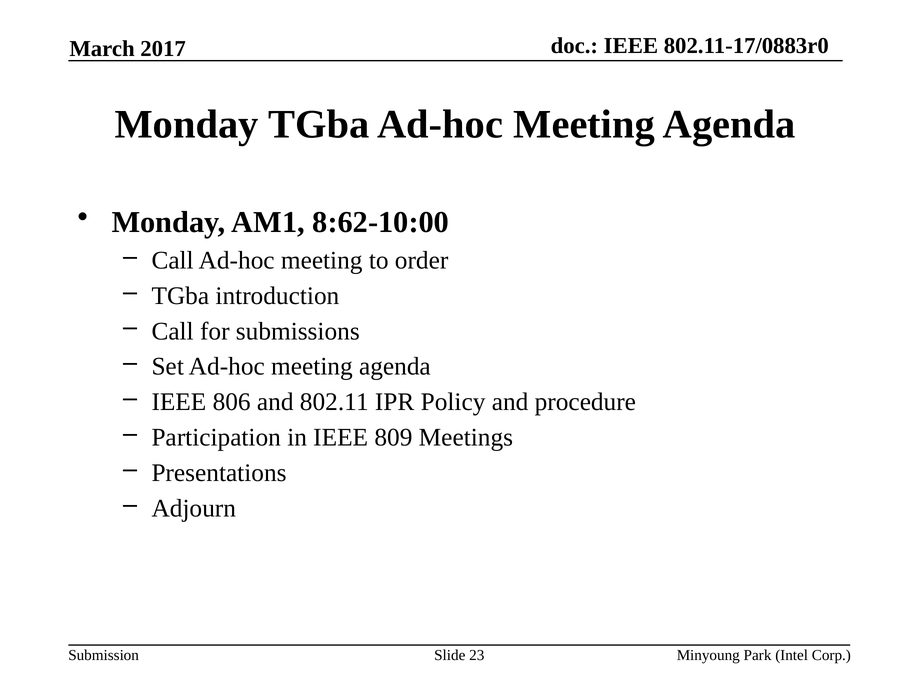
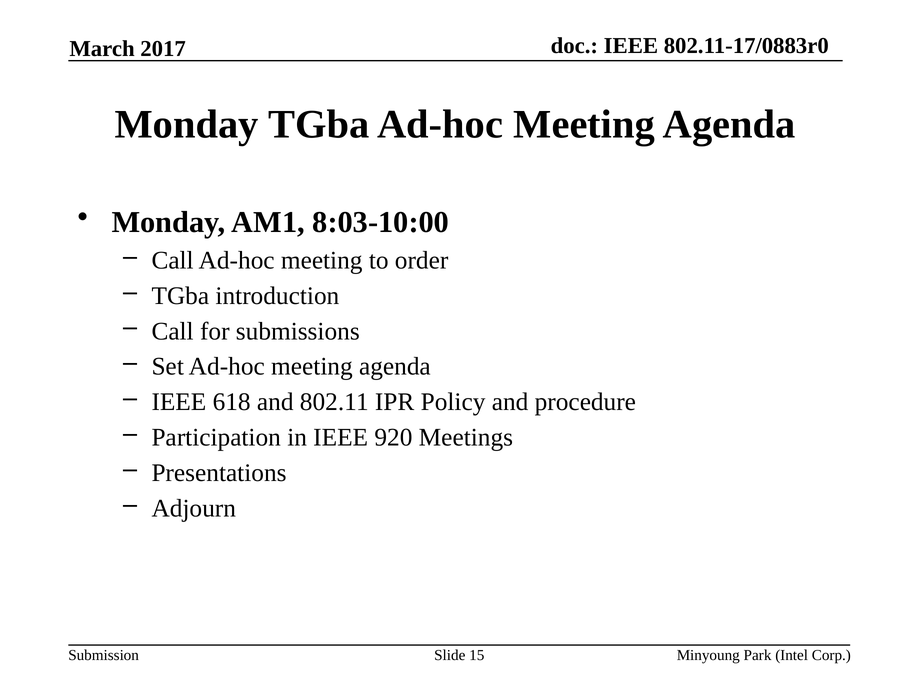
8:62-10:00: 8:62-10:00 -> 8:03-10:00
806: 806 -> 618
809: 809 -> 920
23: 23 -> 15
